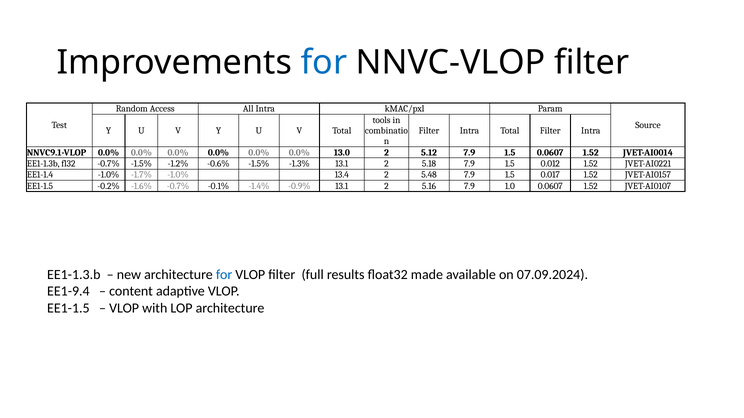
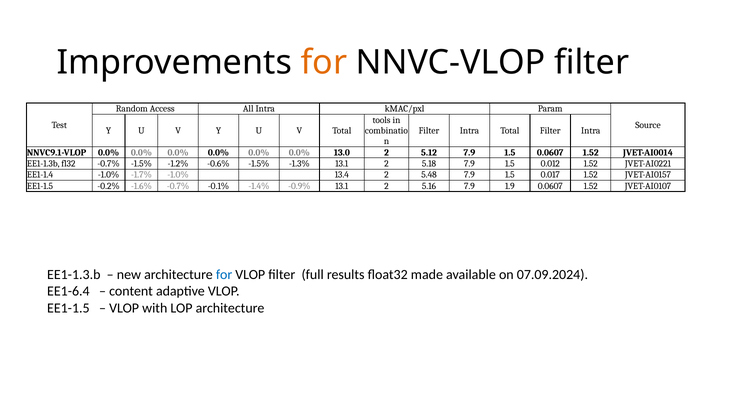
for at (324, 62) colour: blue -> orange
1.0: 1.0 -> 1.9
EE1-9.4: EE1-9.4 -> EE1-6.4
